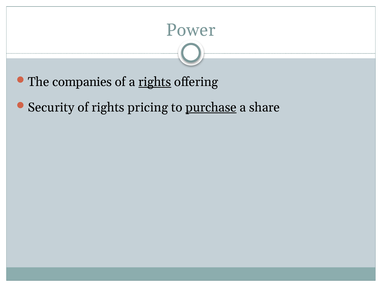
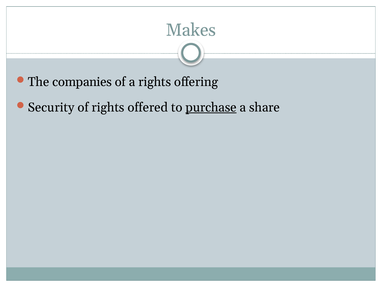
Power: Power -> Makes
rights at (155, 82) underline: present -> none
pricing: pricing -> offered
